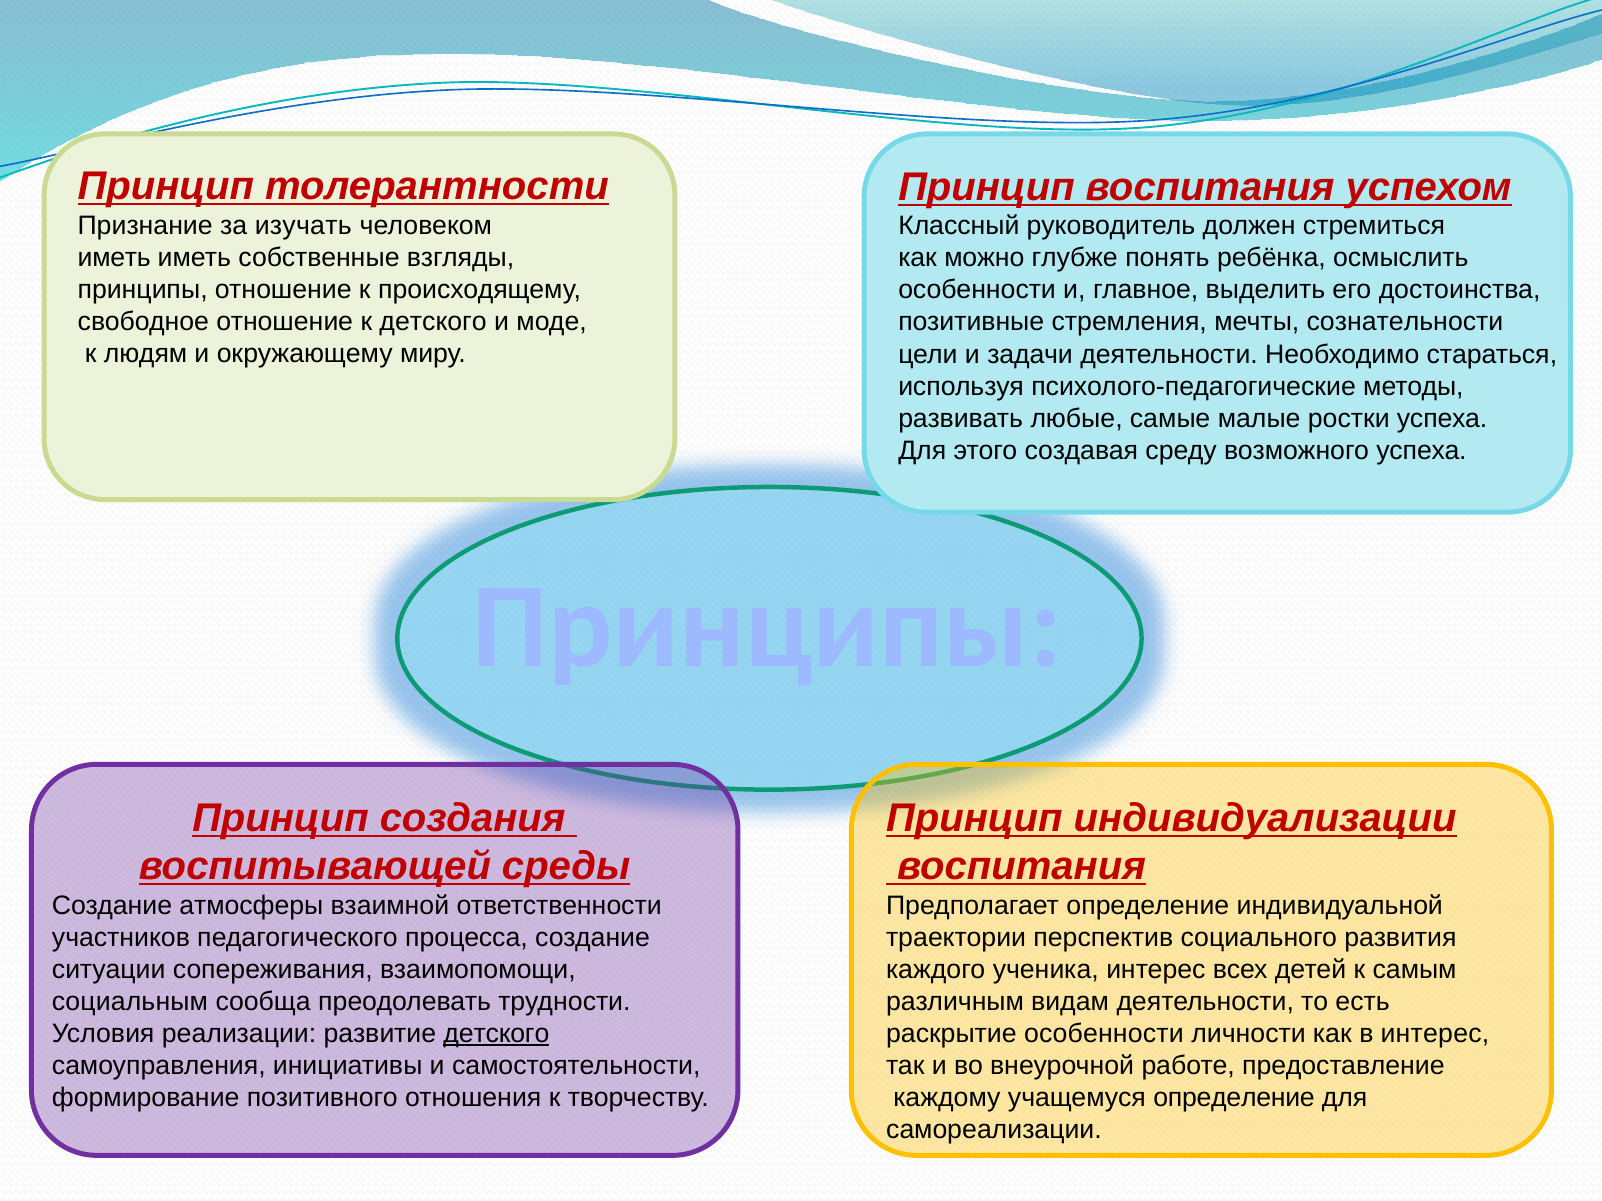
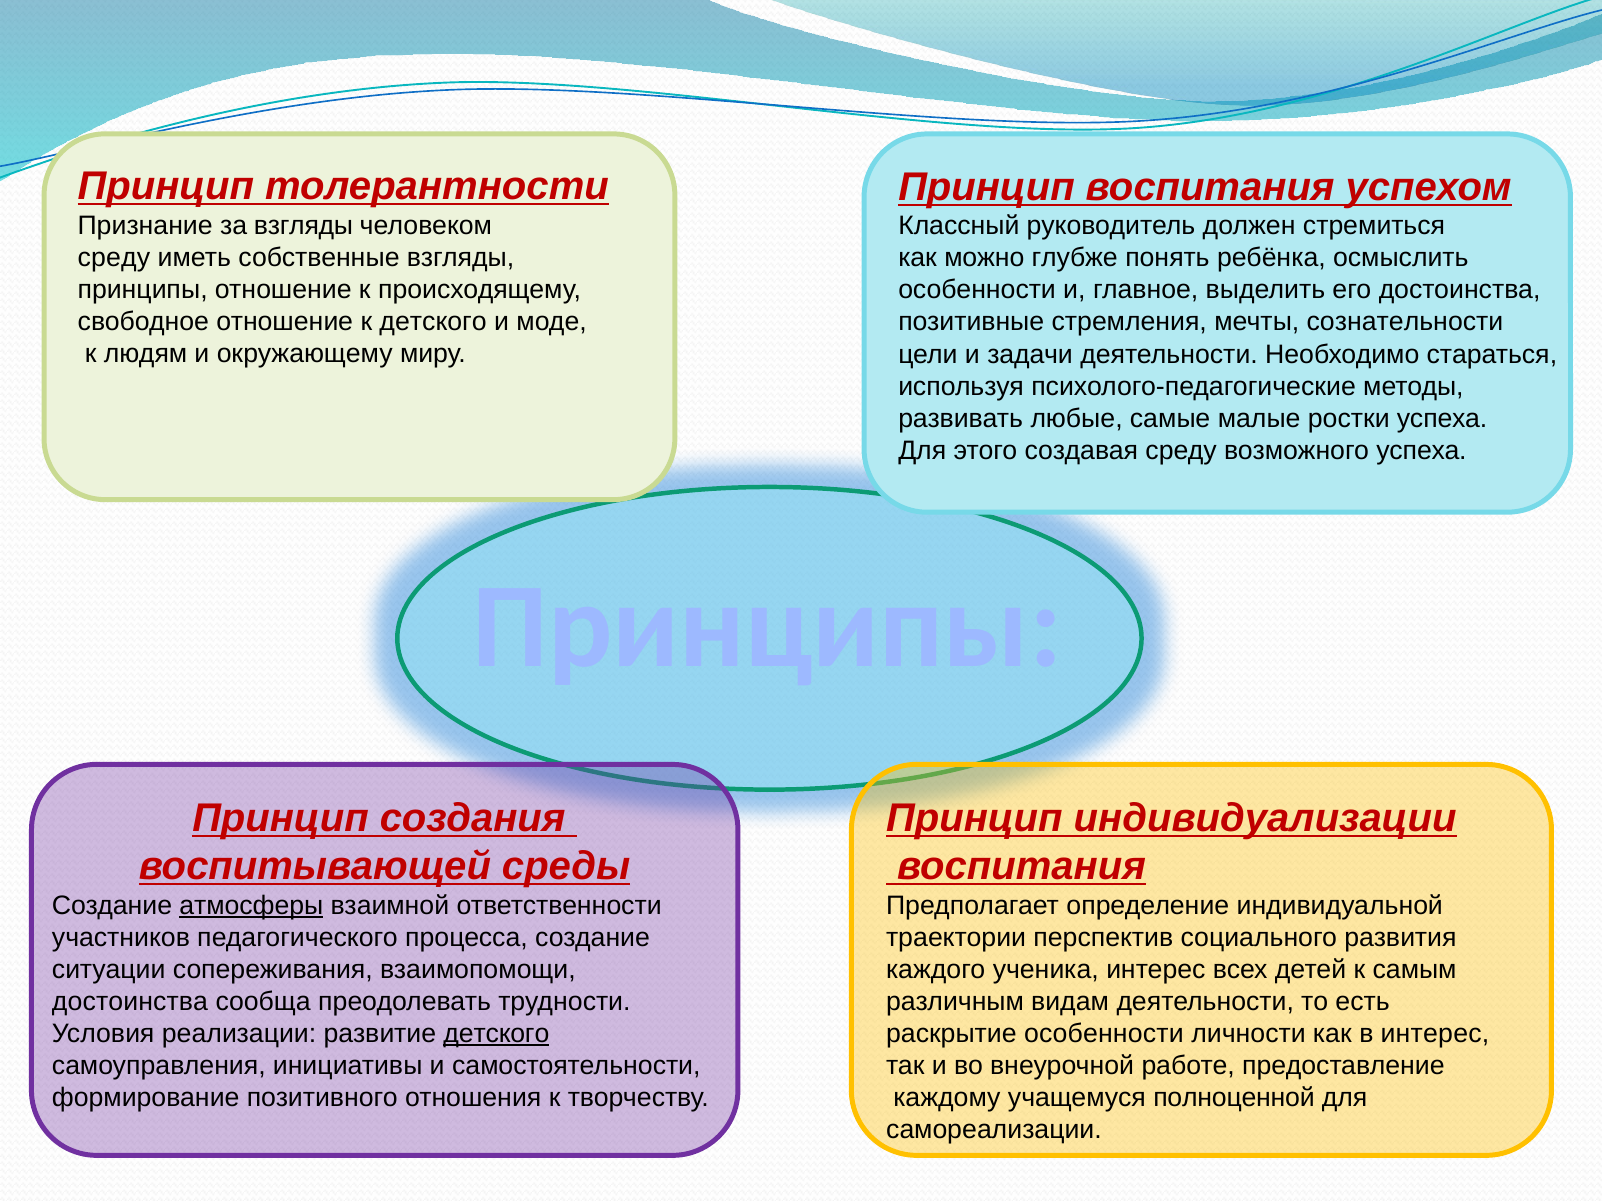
за изучать: изучать -> взгляды
иметь at (114, 258): иметь -> среду
атмосферы underline: none -> present
социальным at (130, 1002): социальным -> достоинства
учащемуся определение: определение -> полноценной
